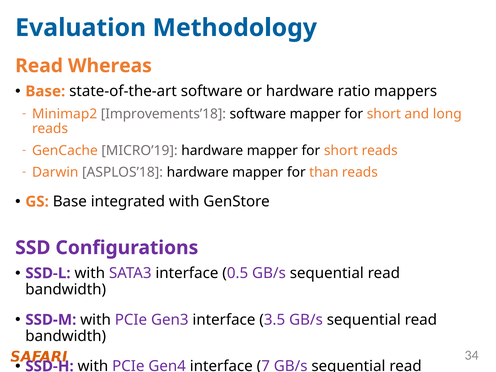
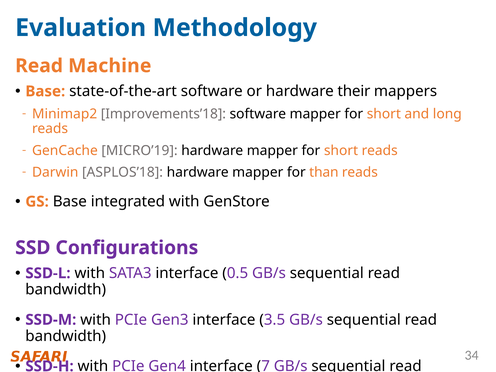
Whereas: Whereas -> Machine
ratio: ratio -> their
